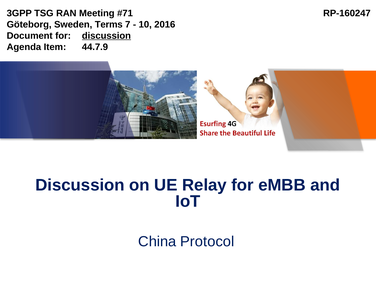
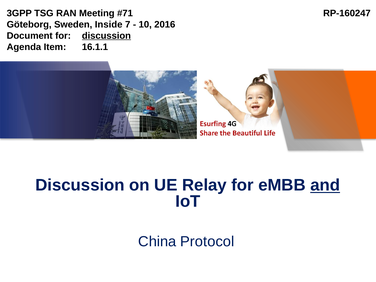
Terms: Terms -> Inside
44.7.9: 44.7.9 -> 16.1.1
and underline: none -> present
